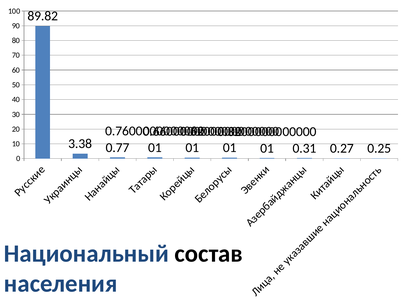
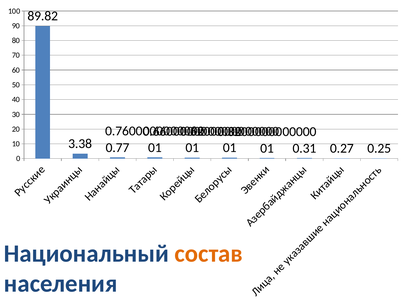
состав colour: black -> orange
